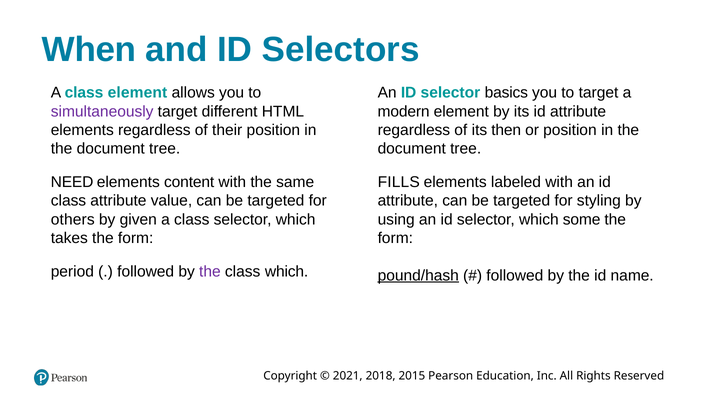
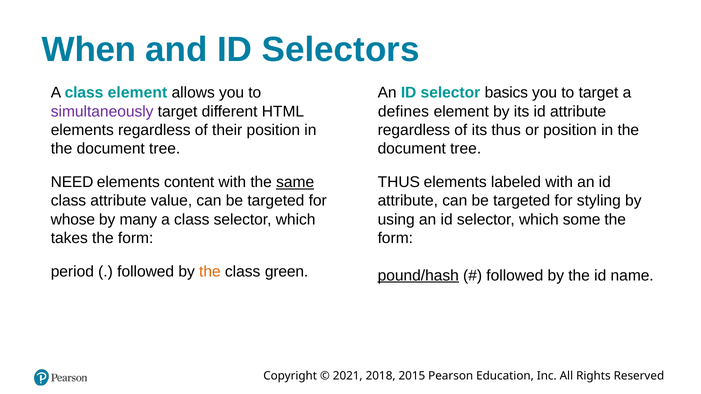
modern: modern -> defines
its then: then -> thus
FILLS at (399, 182): FILLS -> THUS
same underline: none -> present
others: others -> whose
given: given -> many
the at (210, 272) colour: purple -> orange
class which: which -> green
